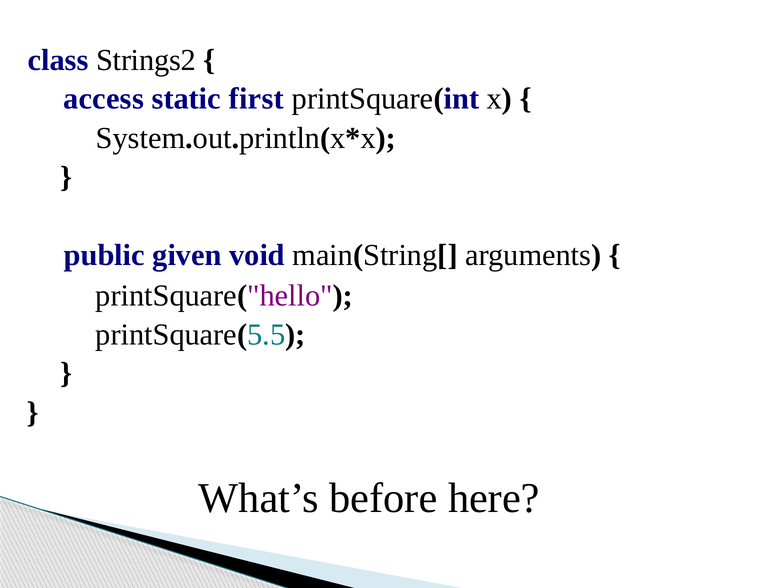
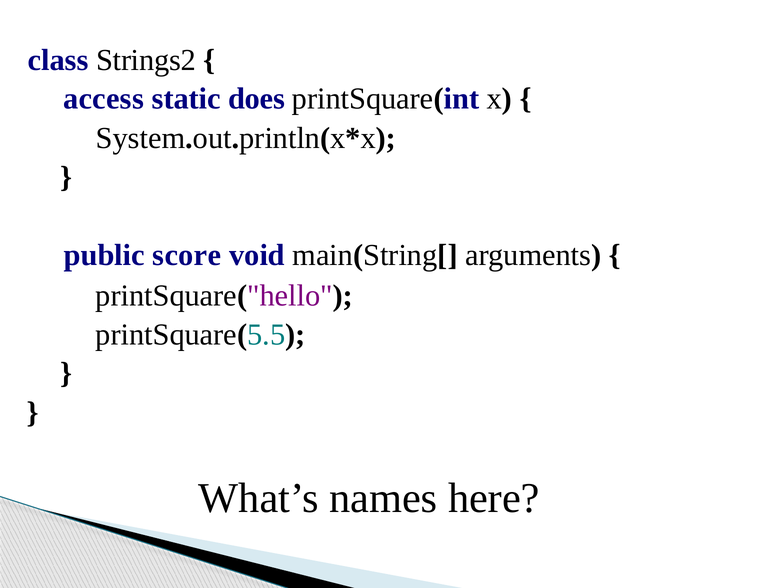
first: first -> does
given: given -> score
before: before -> names
